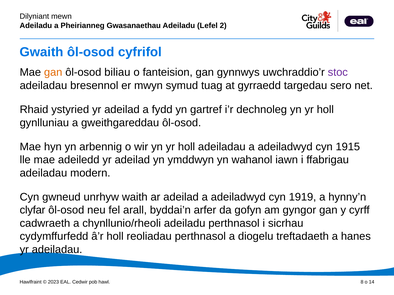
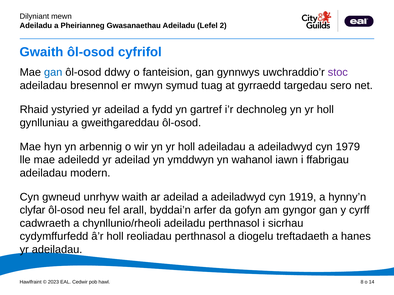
gan at (53, 72) colour: orange -> blue
biliau: biliau -> ddwy
1915: 1915 -> 1979
